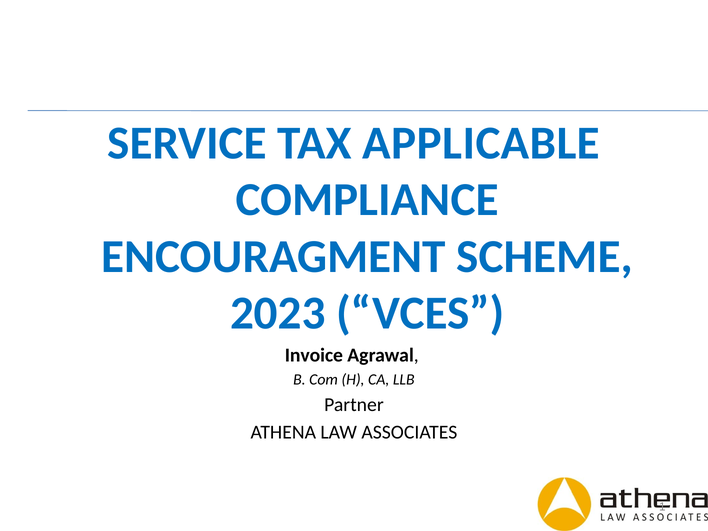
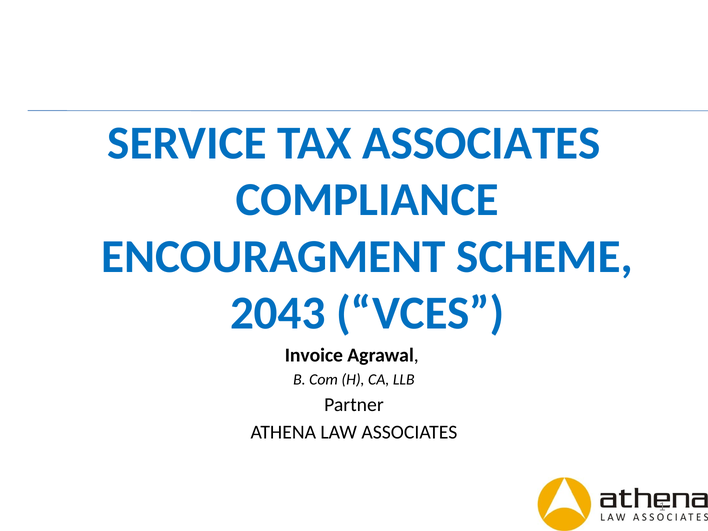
TAX APPLICABLE: APPLICABLE -> ASSOCIATES
2023: 2023 -> 2043
